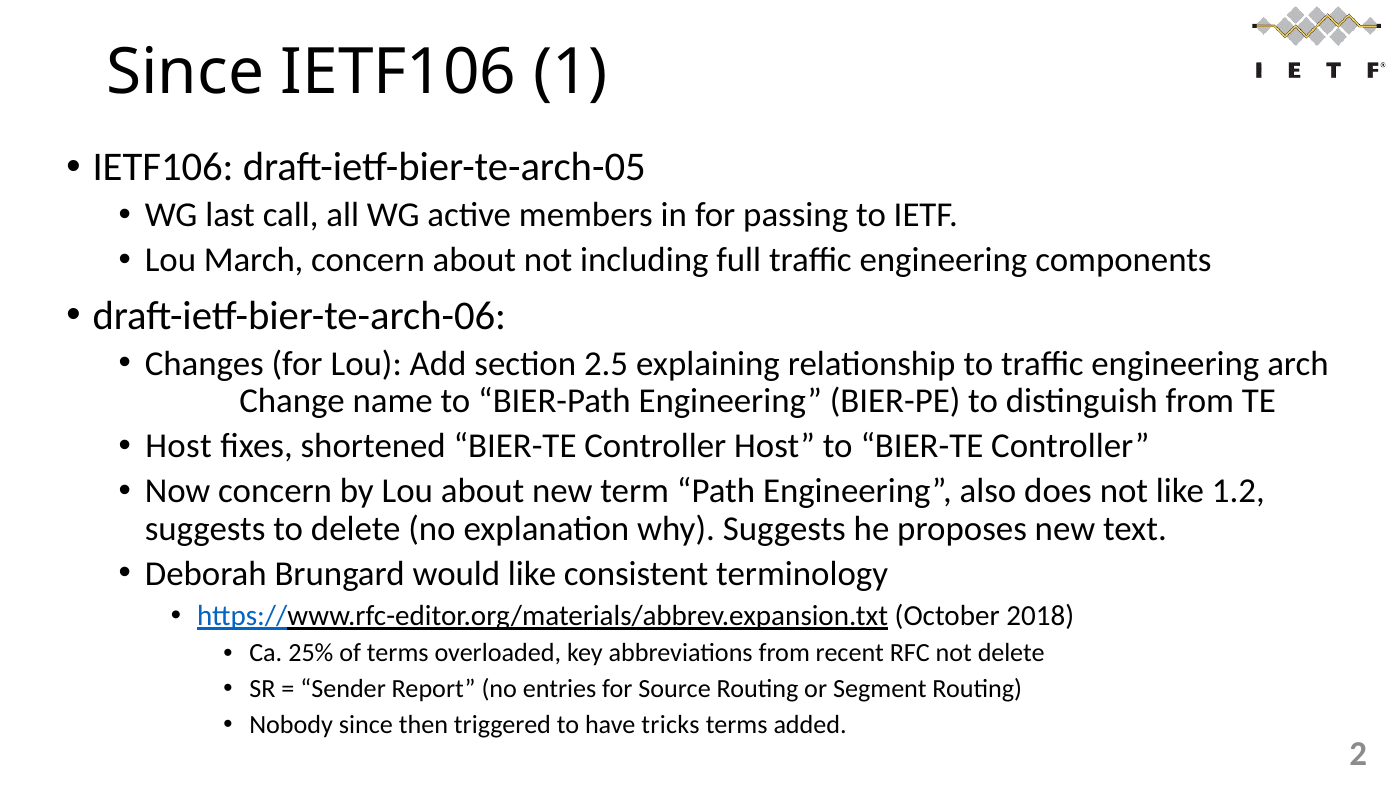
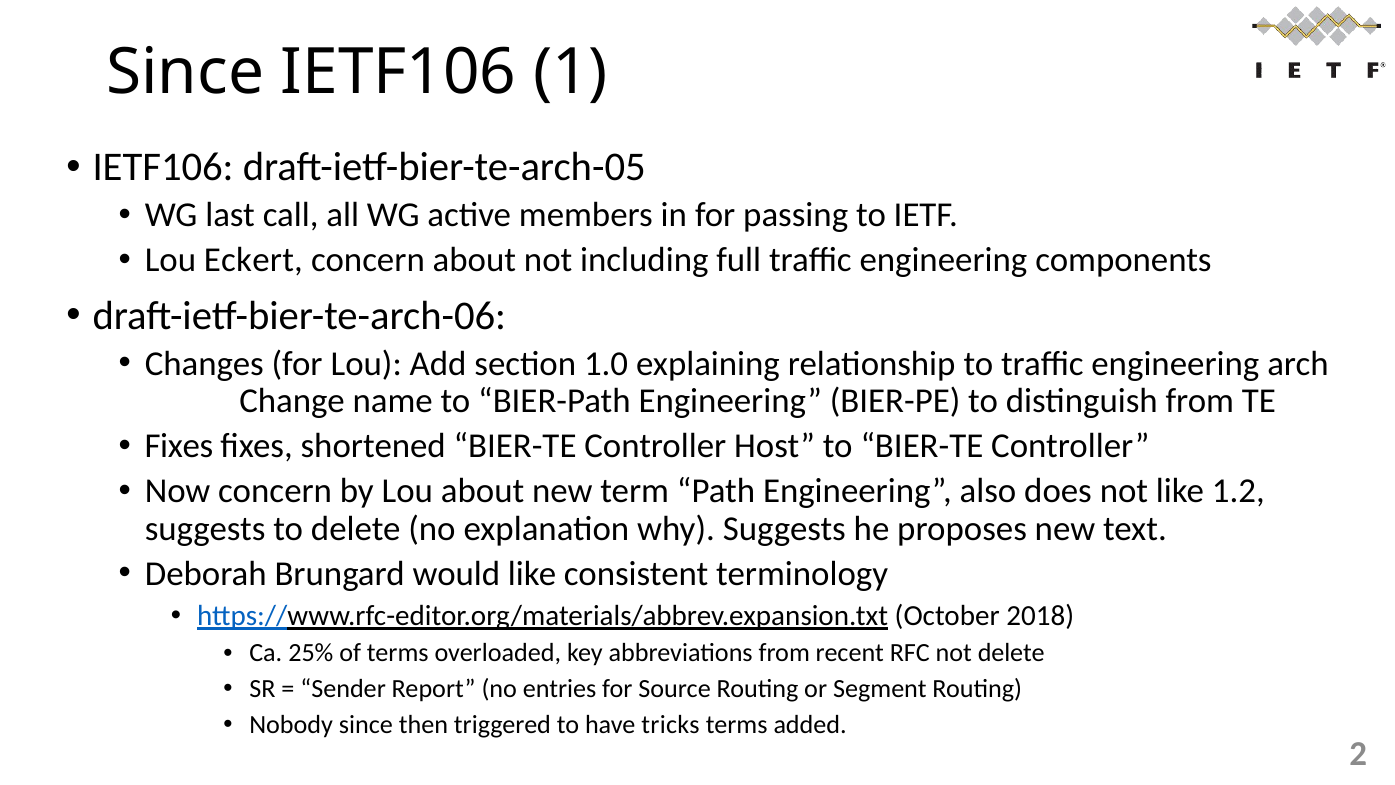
March: March -> Eckert
2.5: 2.5 -> 1.0
Host at (179, 446): Host -> Fixes
